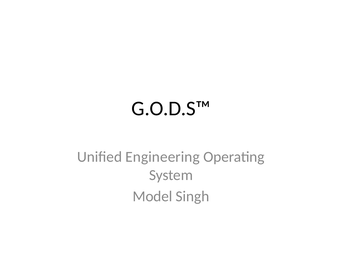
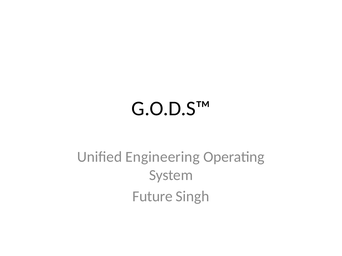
Model: Model -> Future
